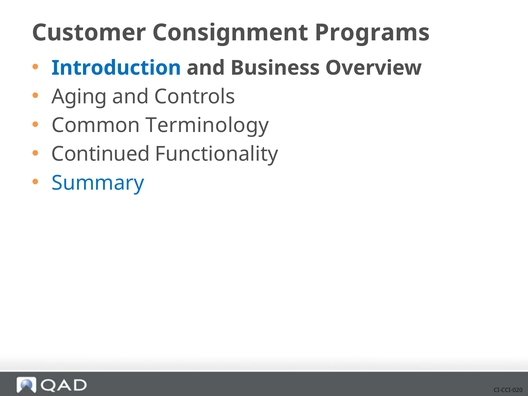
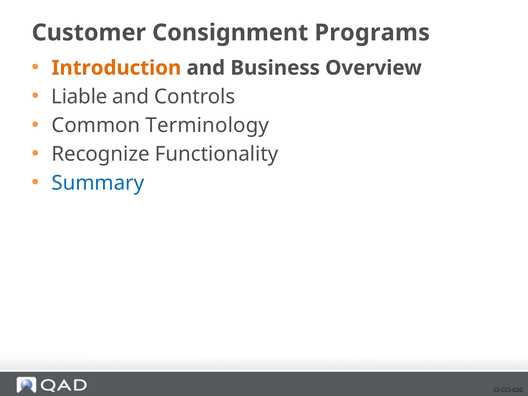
Introduction colour: blue -> orange
Aging: Aging -> Liable
Continued: Continued -> Recognize
